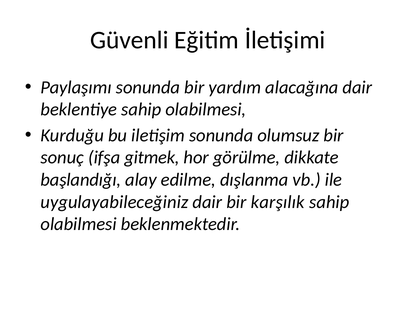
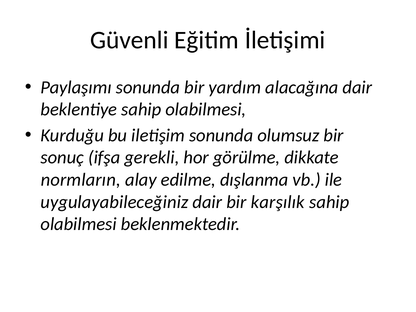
gitmek: gitmek -> gerekli
başlandığı: başlandığı -> normların
